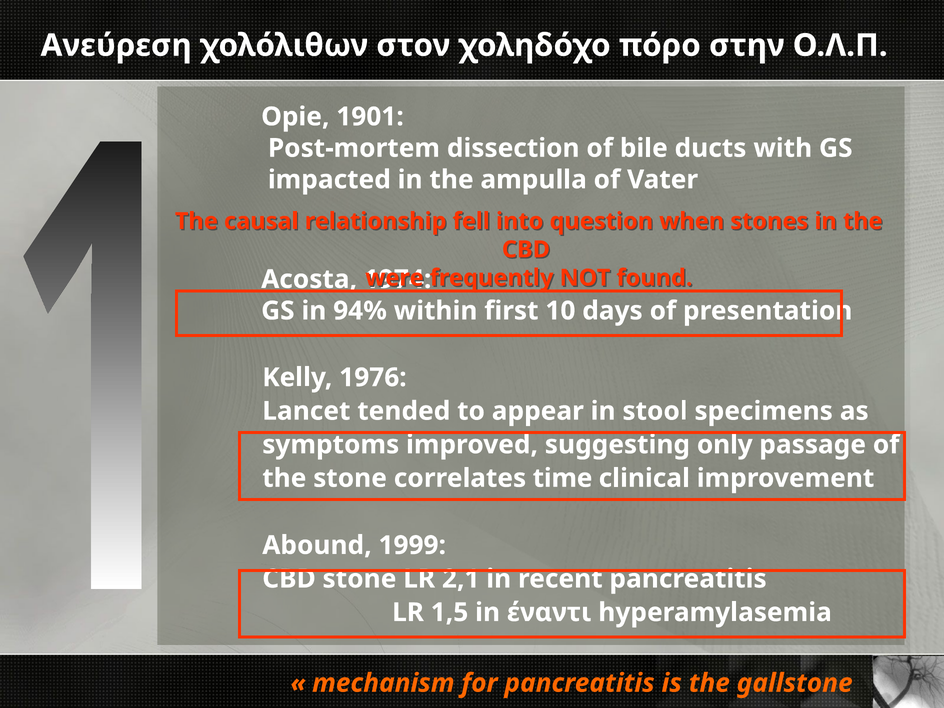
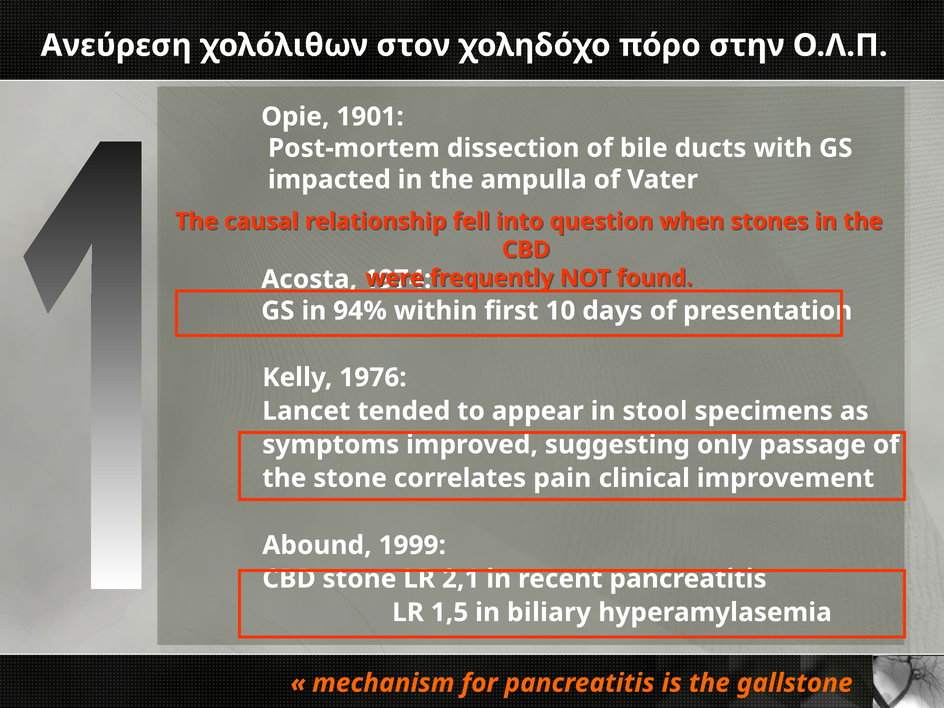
time: time -> pain
έναντι: έναντι -> biliary
